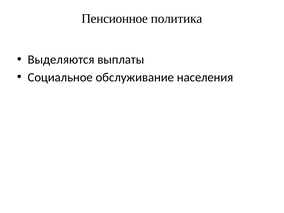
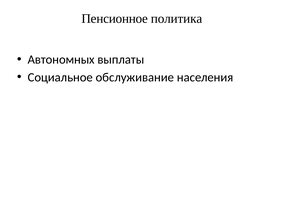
Выделяются: Выделяются -> Автономных
